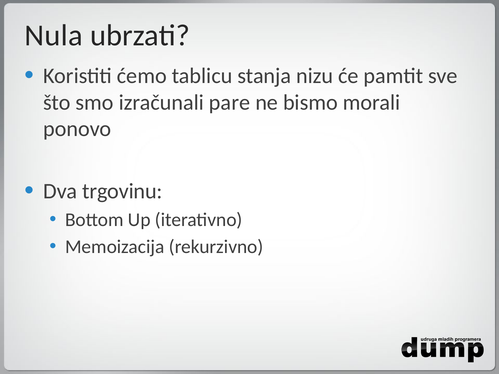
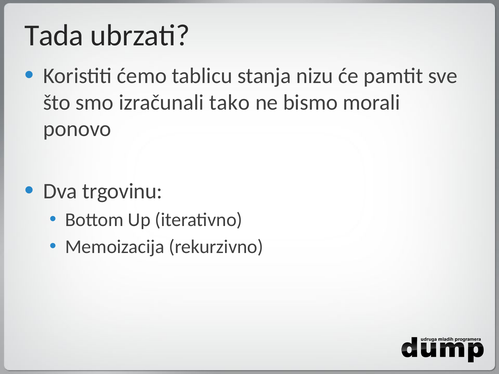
Nula: Nula -> Tada
pare: pare -> tako
